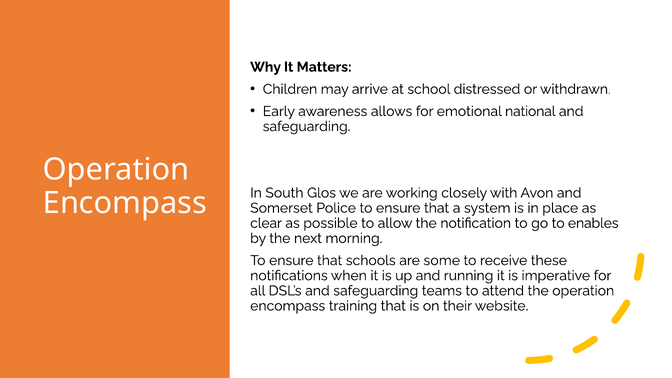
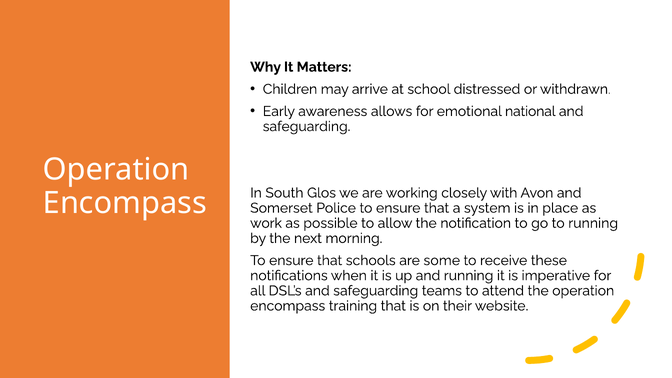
clear: clear -> work
to enables: enables -> running
